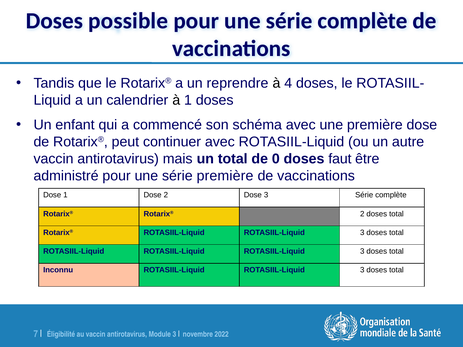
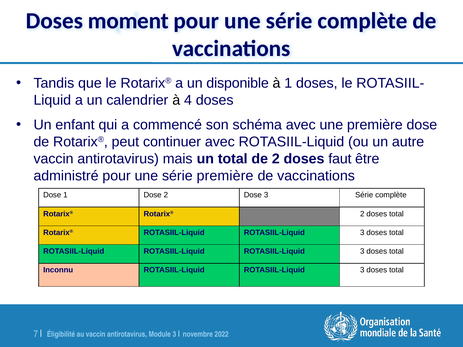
possible: possible -> moment
reprendre: reprendre -> disponible
à 4: 4 -> 1
à 1: 1 -> 4
de 0: 0 -> 2
